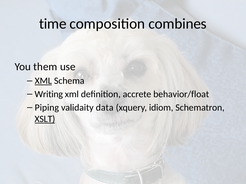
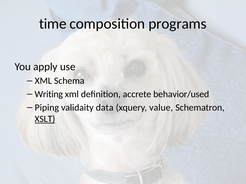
combines: combines -> programs
them: them -> apply
XML at (43, 81) underline: present -> none
behavior/float: behavior/float -> behavior/used
idiom: idiom -> value
